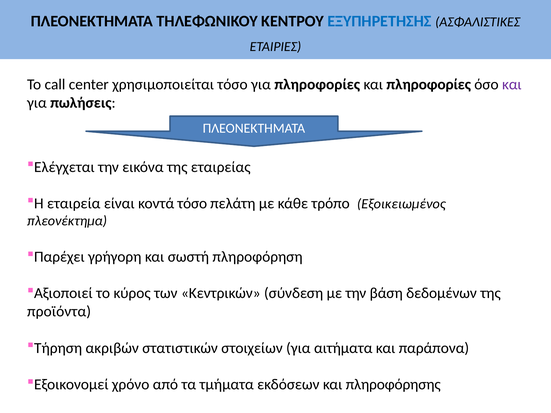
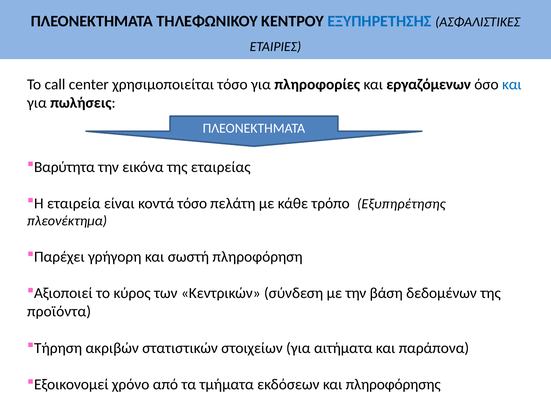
και πληροφορίες: πληροφορίες -> εργαζόμενων
και at (512, 84) colour: purple -> blue
Ελέγχεται: Ελέγχεται -> Βαρύτητα
Εξοικειωμένος: Εξοικειωμένος -> Εξυπηρέτησης
